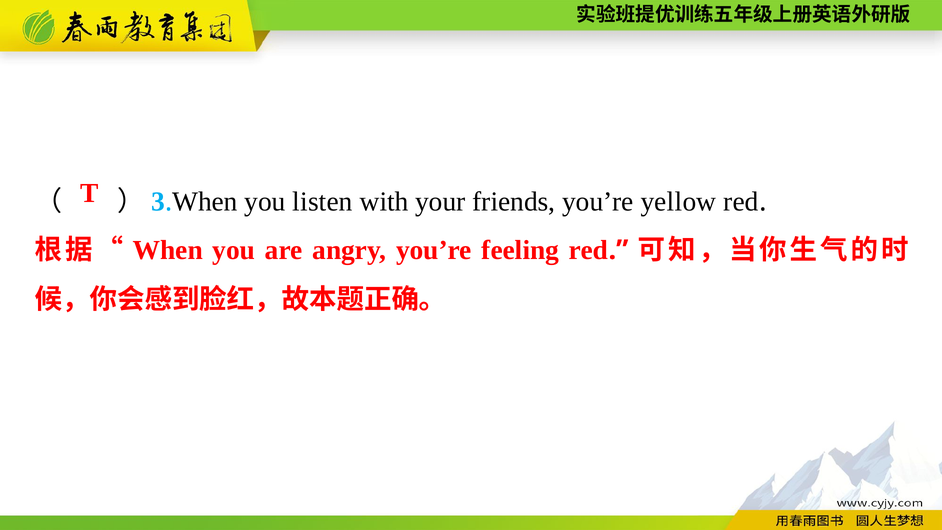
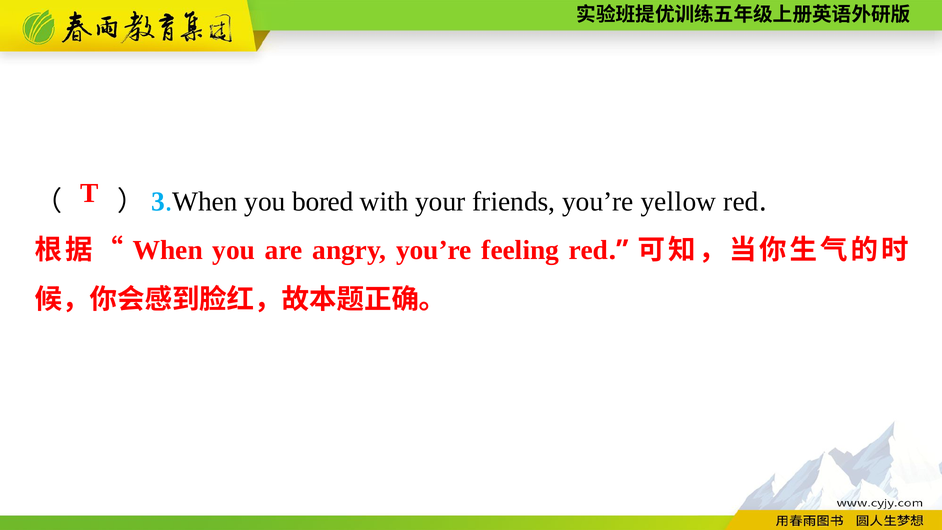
listen: listen -> bored
